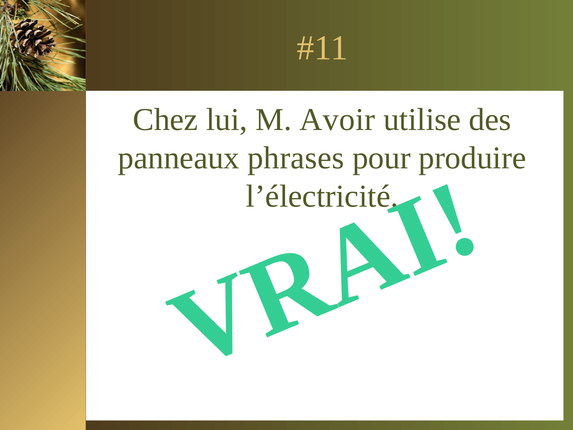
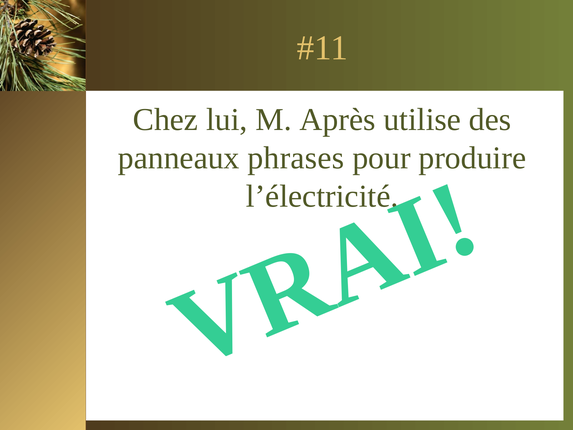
Avoir: Avoir -> Après
